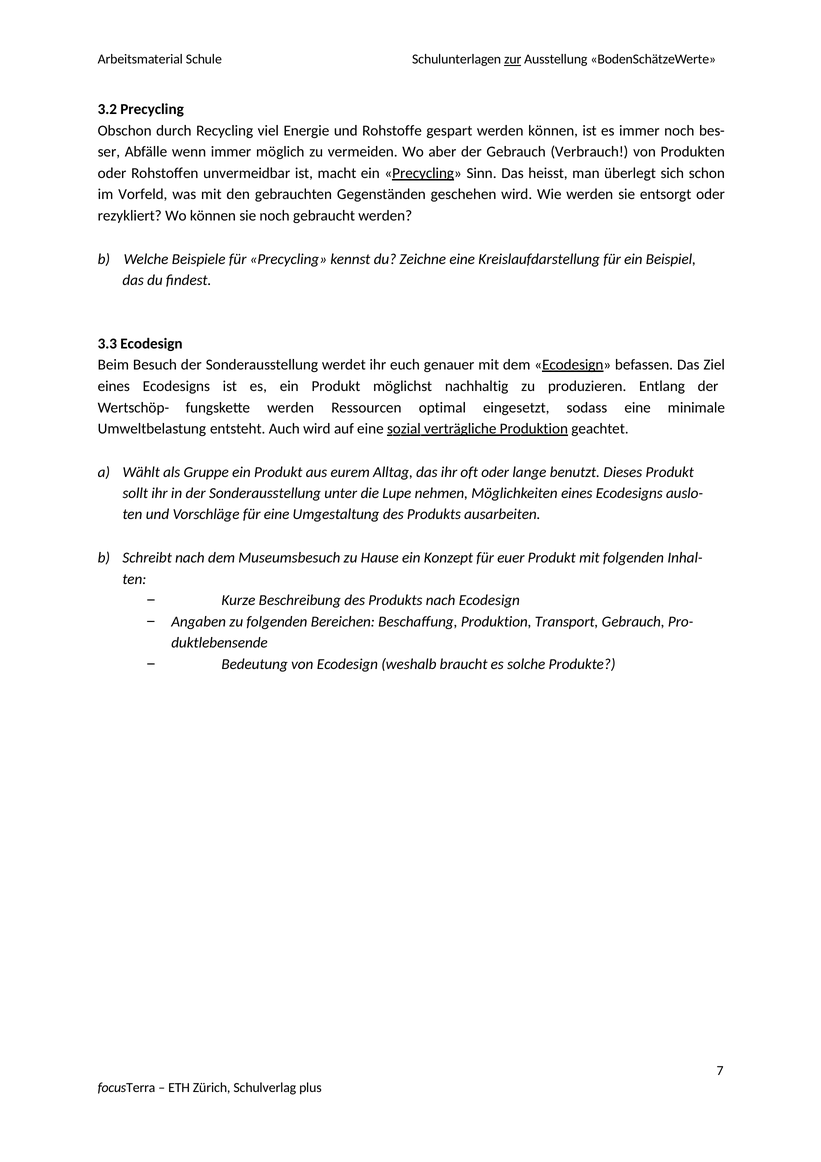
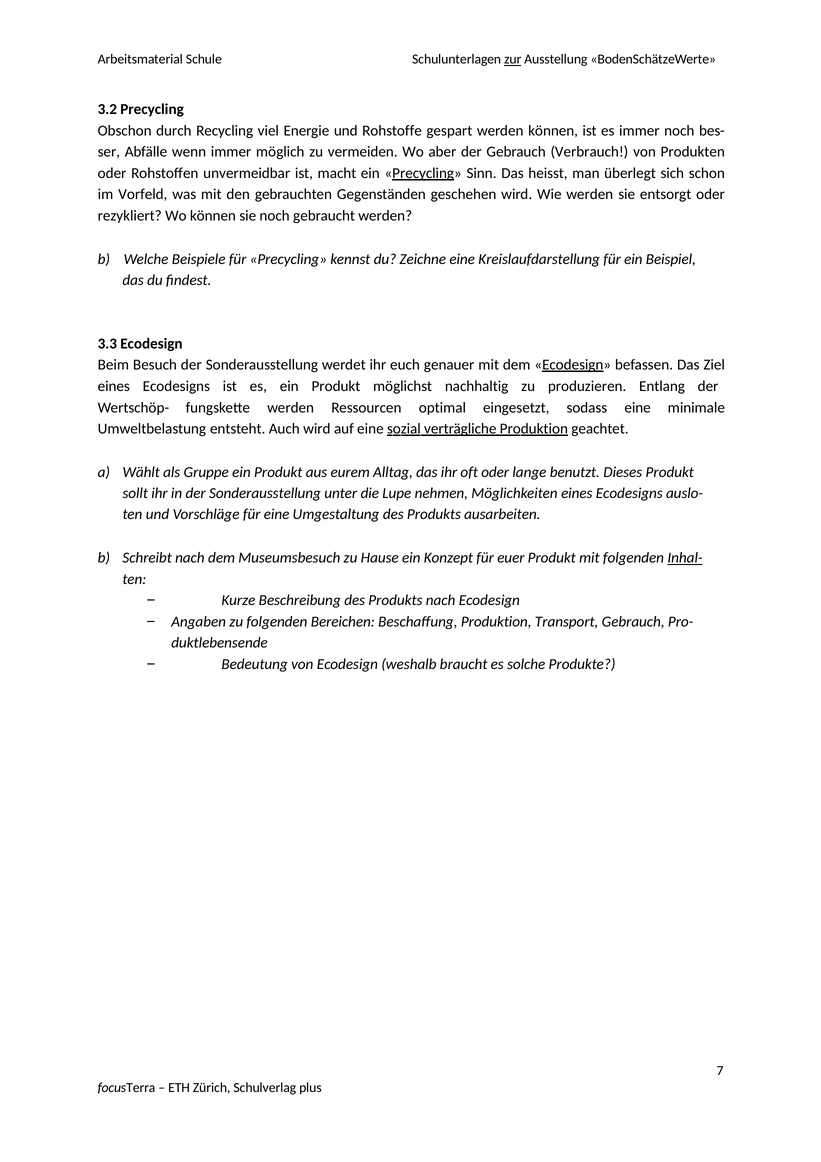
Inhal- underline: none -> present
